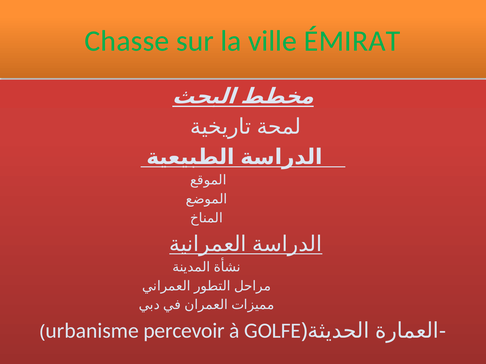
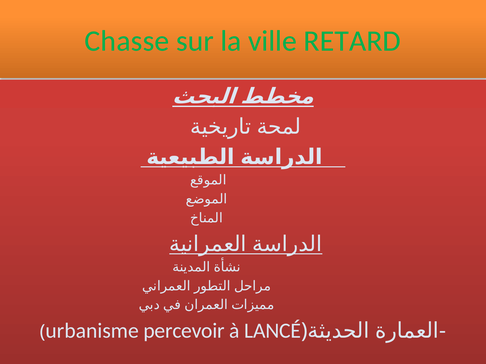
ÉMIRAT: ÉMIRAT -> RETARD
GOLFE: GOLFE -> LANCÉ
